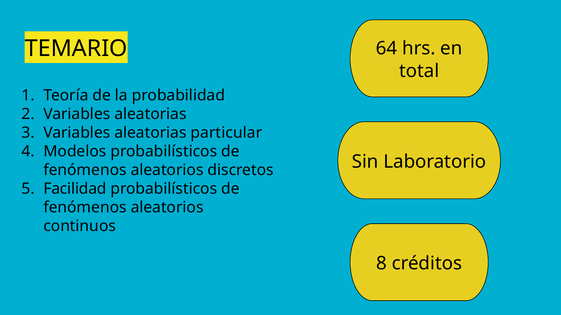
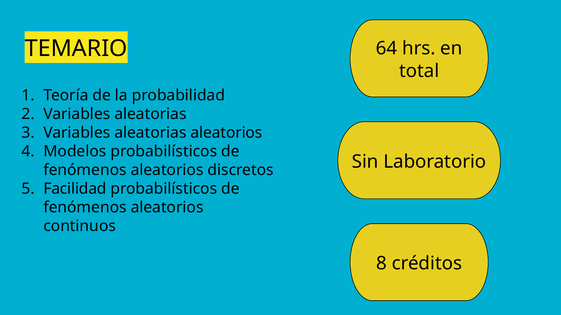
aleatorias particular: particular -> aleatorios
